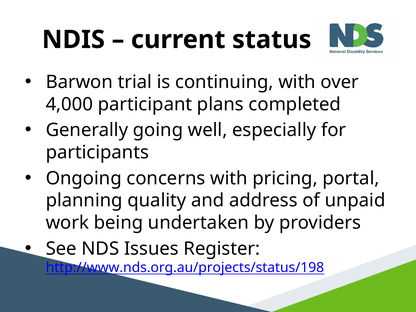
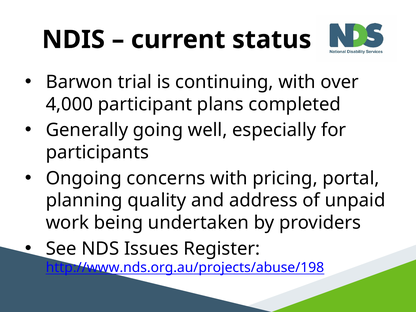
http://www.nds.org.au/projects/status/198: http://www.nds.org.au/projects/status/198 -> http://www.nds.org.au/projects/abuse/198
